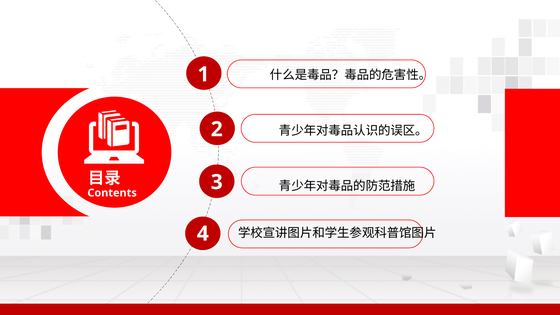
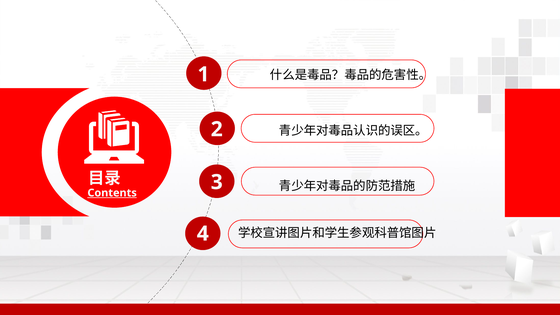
Contents underline: none -> present
